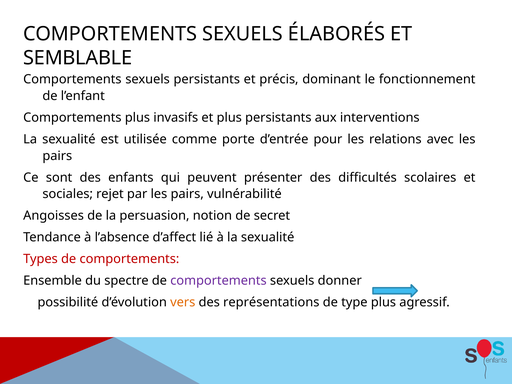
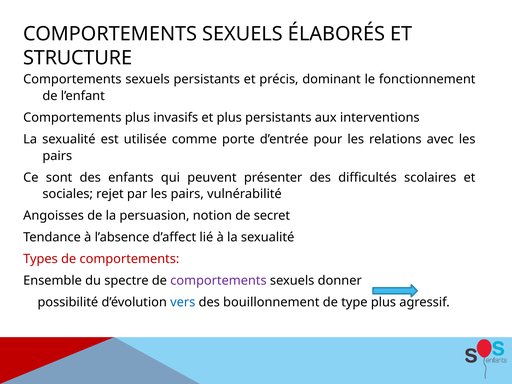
SEMBLABLE: SEMBLABLE -> STRUCTURE
vers colour: orange -> blue
représentations: représentations -> bouillonnement
